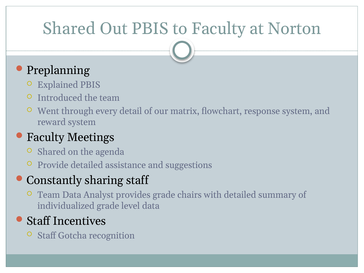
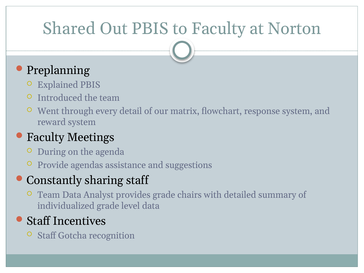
Shared at (52, 152): Shared -> During
Provide detailed: detailed -> agendas
